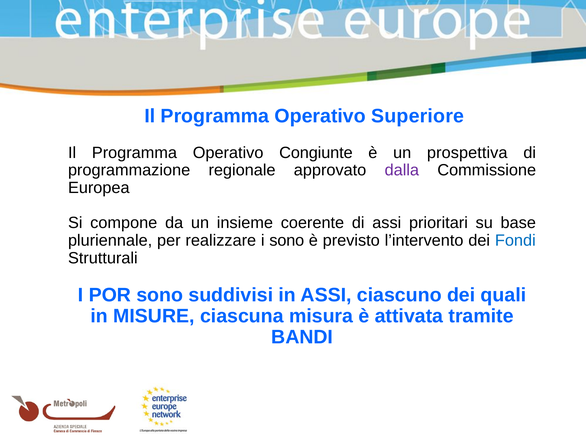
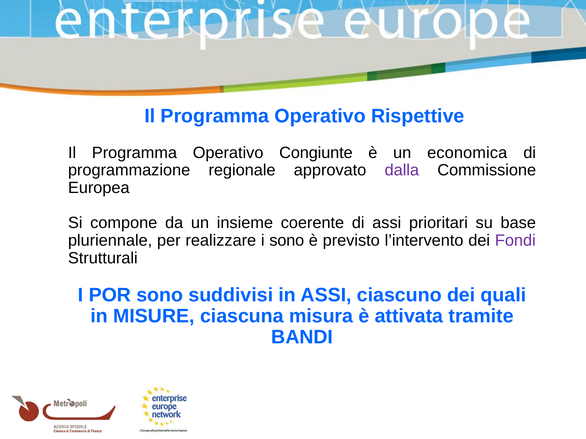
Superiore: Superiore -> Rispettive
prospettiva: prospettiva -> economica
Fondi colour: blue -> purple
